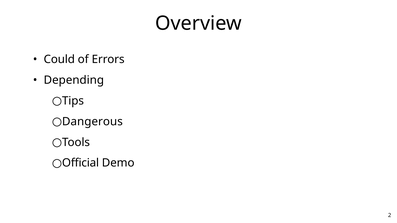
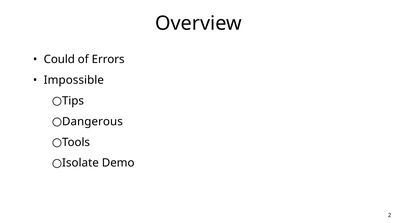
Depending: Depending -> Impossible
Official: Official -> Isolate
